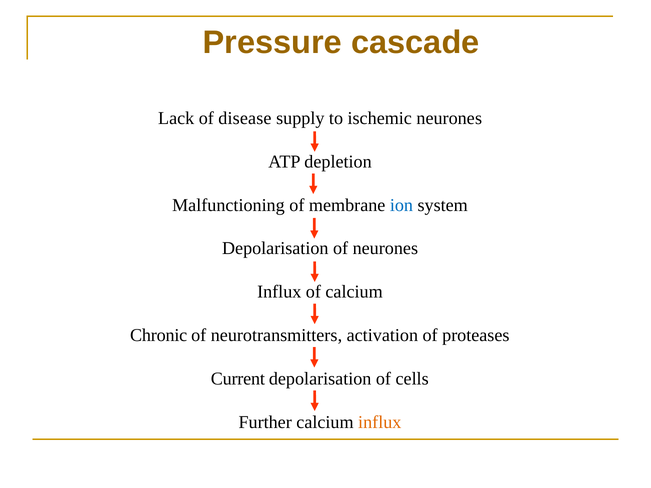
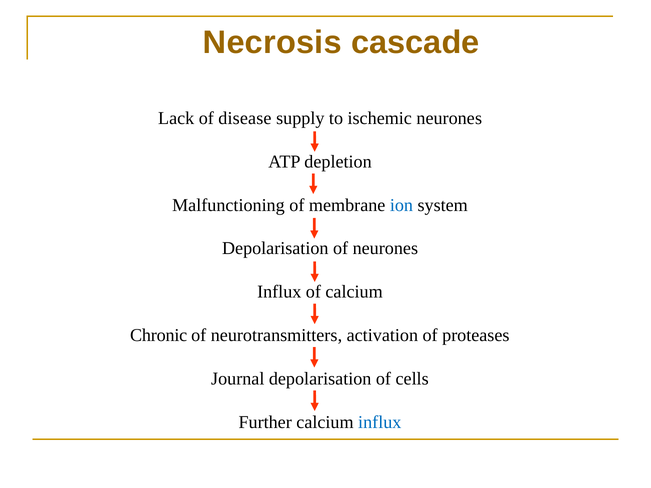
Pressure: Pressure -> Necrosis
Current: Current -> Journal
influx at (380, 422) colour: orange -> blue
